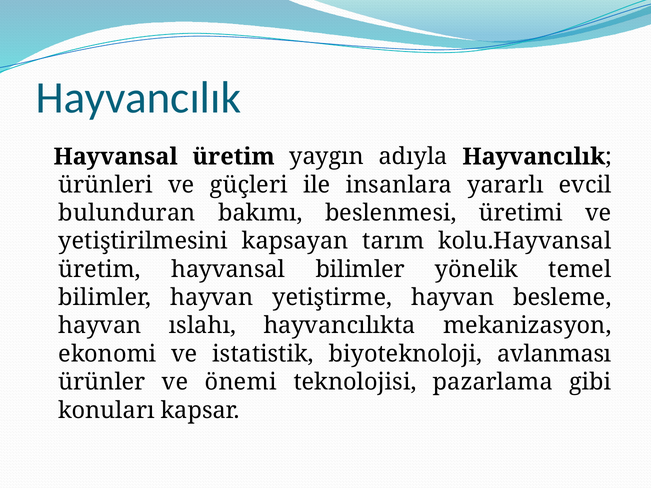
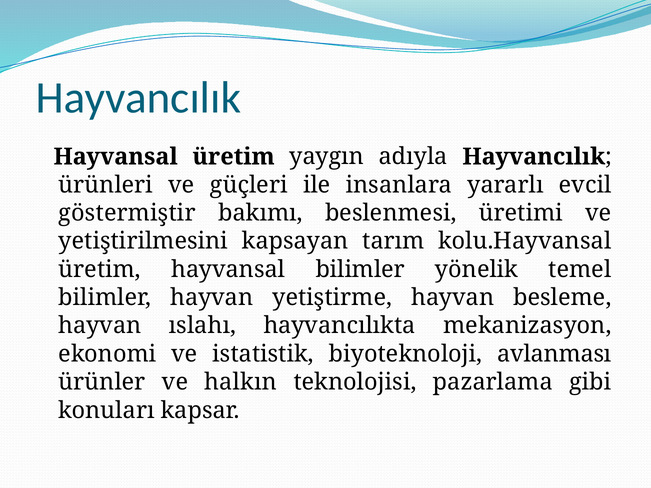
bulunduran: bulunduran -> göstermiştir
önemi: önemi -> halkın
